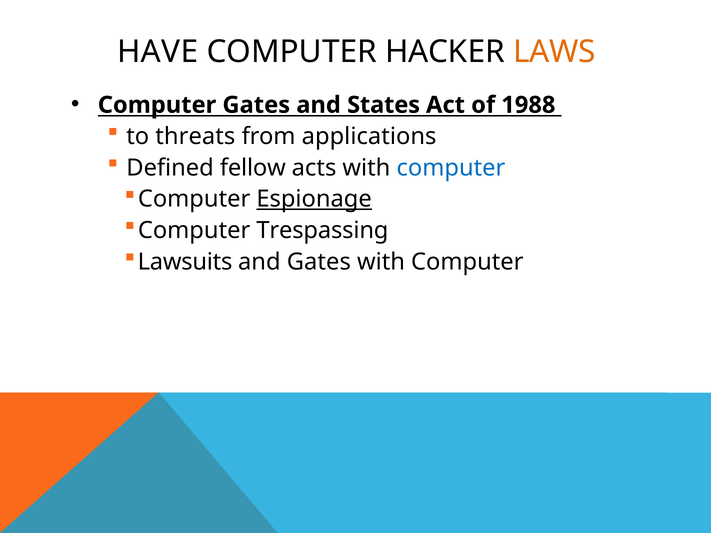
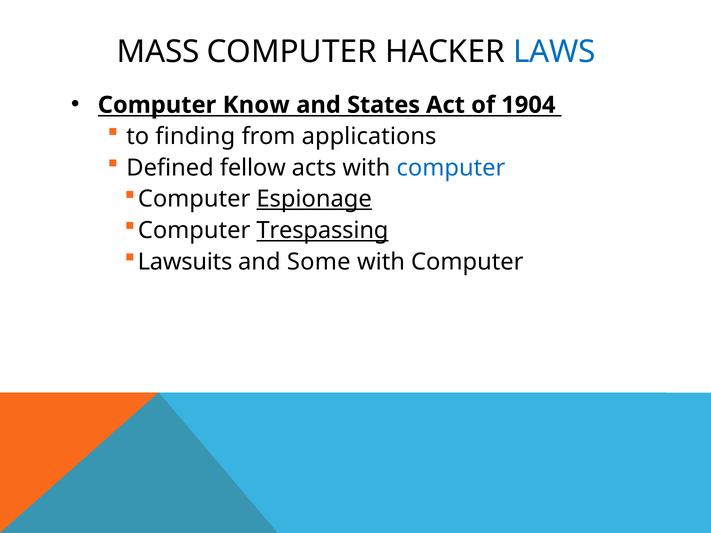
HAVE: HAVE -> MASS
LAWS colour: orange -> blue
Computer Gates: Gates -> Know
1988: 1988 -> 1904
threats: threats -> finding
Trespassing underline: none -> present
and Gates: Gates -> Some
